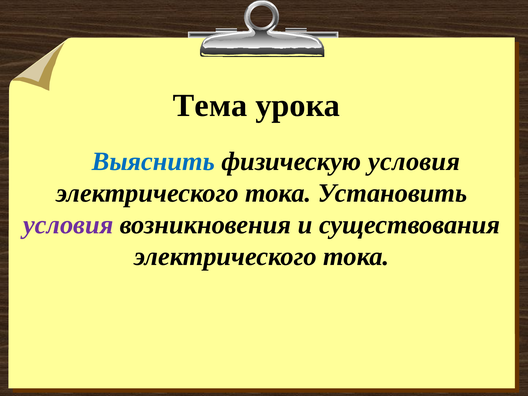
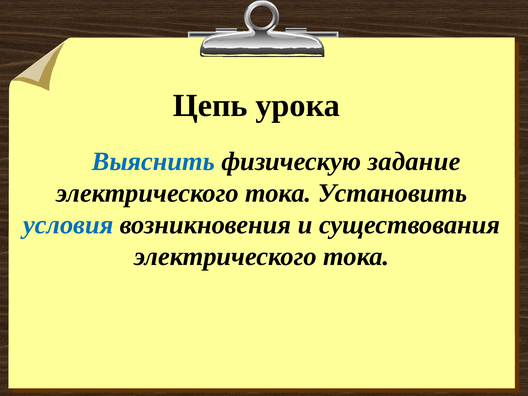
Тема: Тема -> Цепь
физическую условия: условия -> задание
условия at (68, 225) colour: purple -> blue
